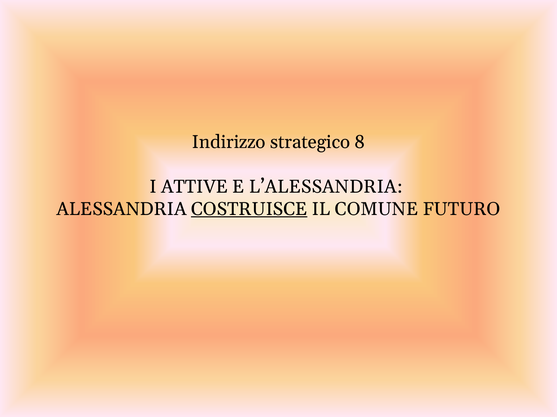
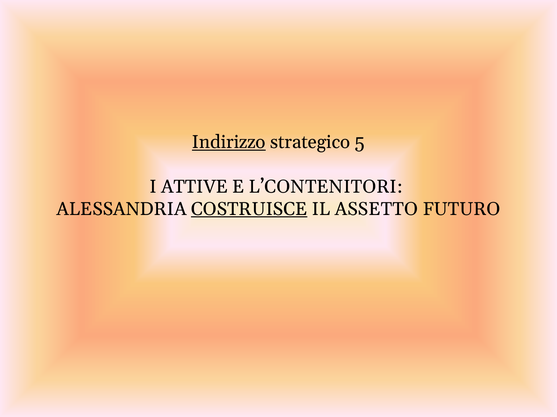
Indirizzo underline: none -> present
8: 8 -> 5
L’ALESSANDRIA: L’ALESSANDRIA -> L’CONTENITORI
COMUNE: COMUNE -> ASSETTO
